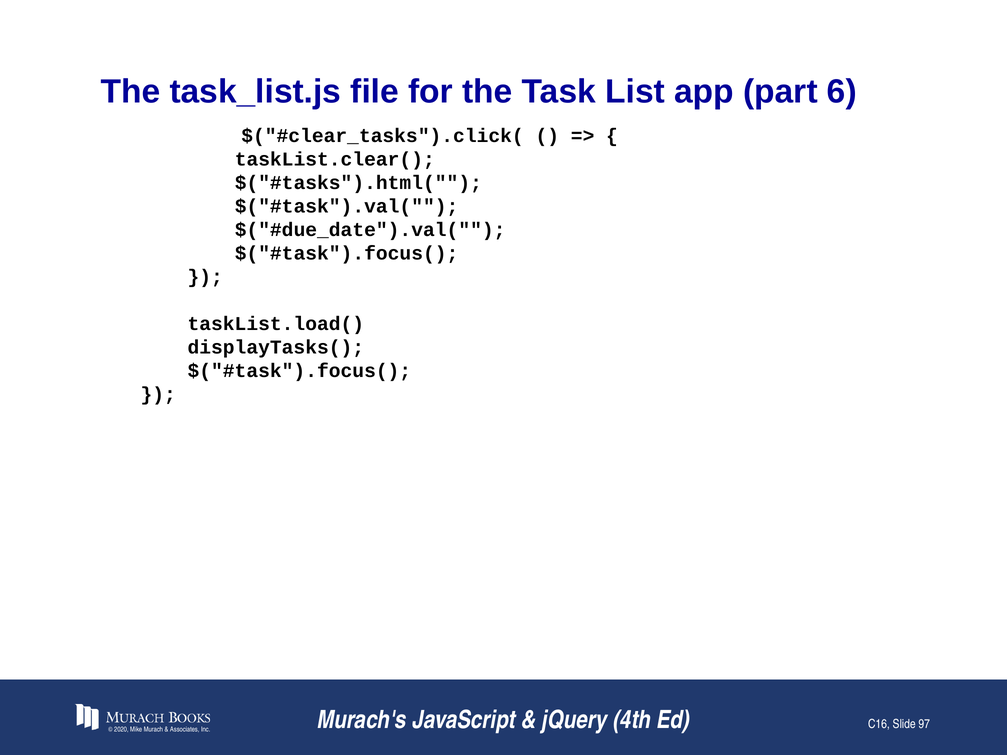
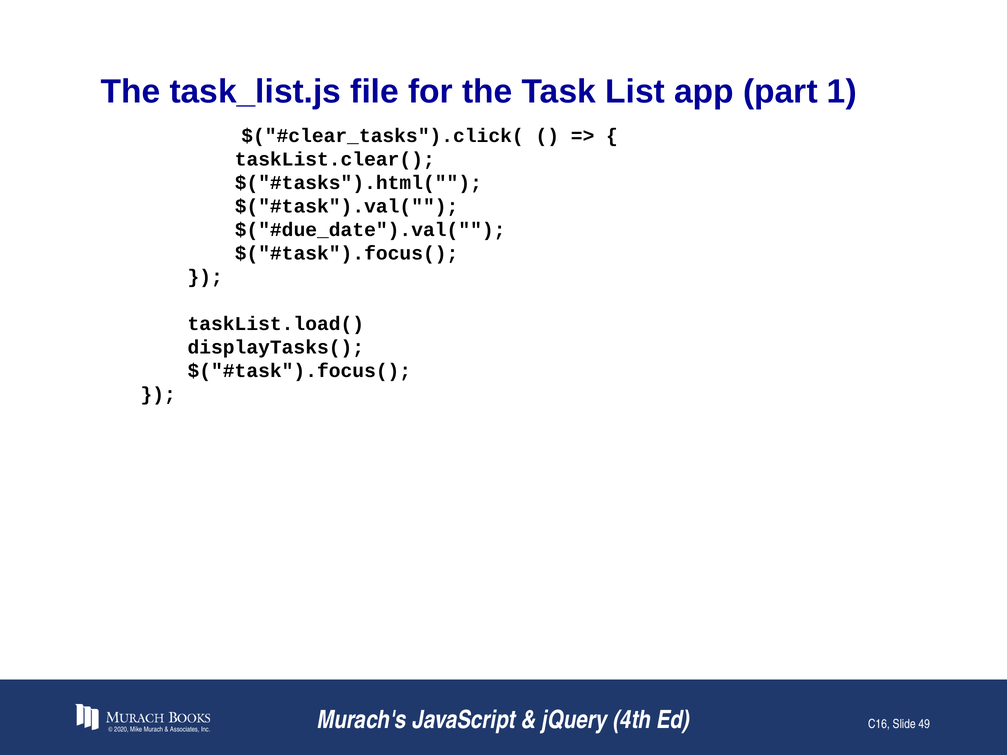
6: 6 -> 1
97: 97 -> 49
